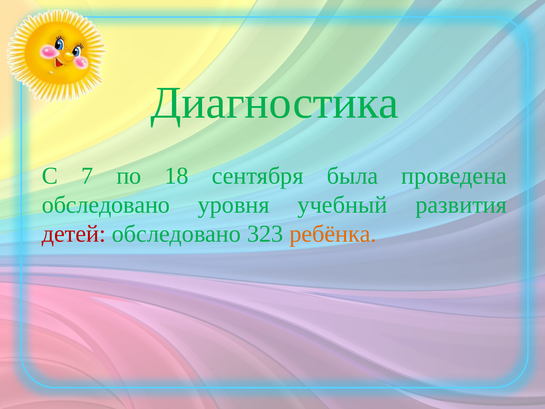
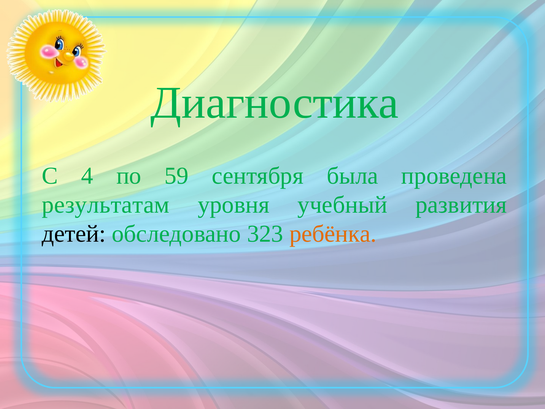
7: 7 -> 4
18: 18 -> 59
обследовано at (106, 205): обследовано -> результатам
детей colour: red -> black
